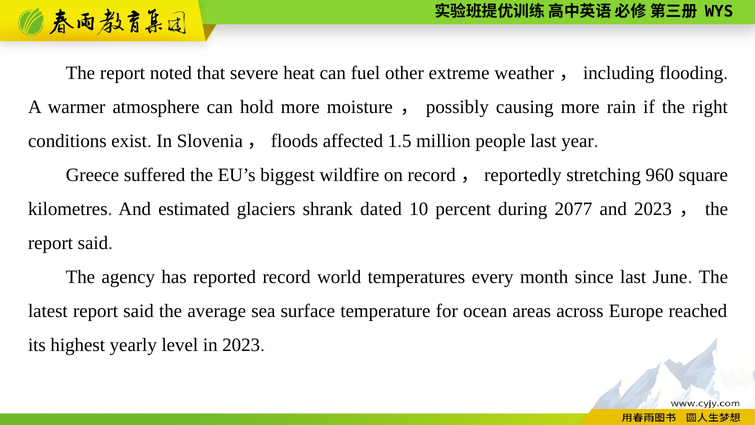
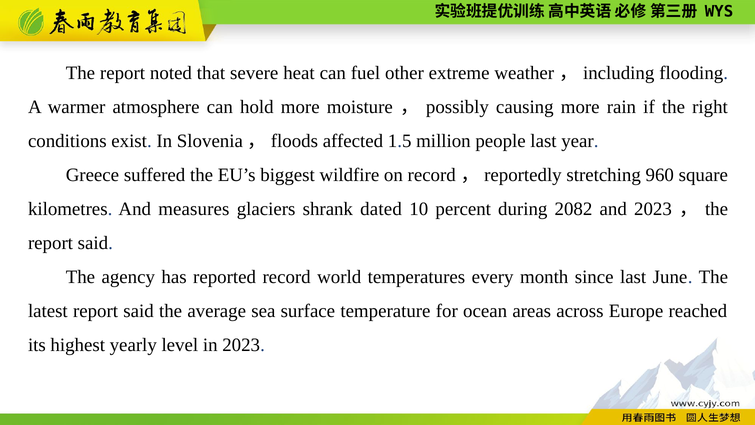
estimated: estimated -> measures
2077: 2077 -> 2082
